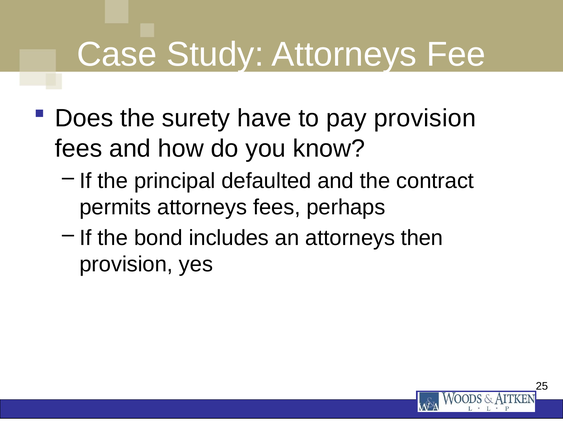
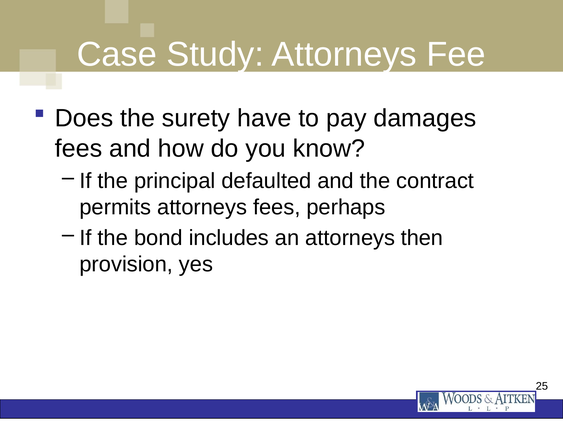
pay provision: provision -> damages
